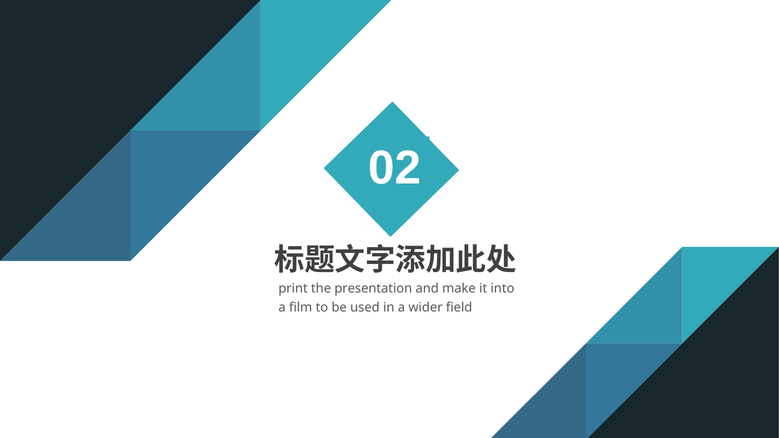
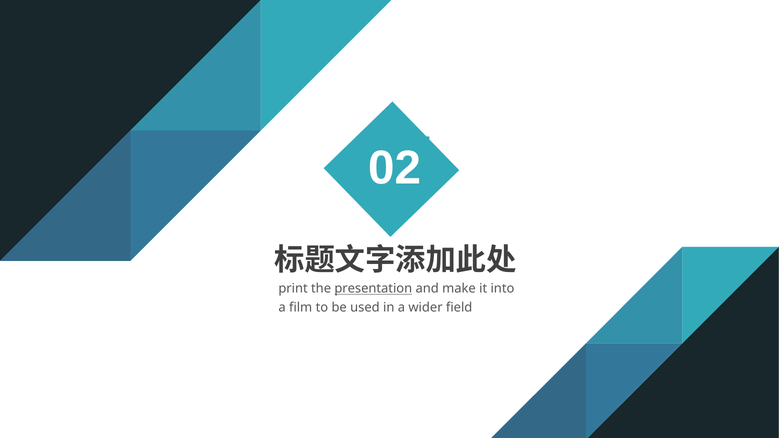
presentation underline: none -> present
